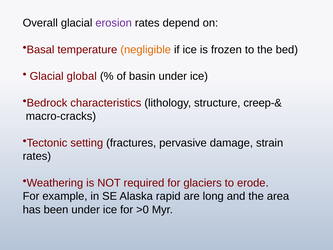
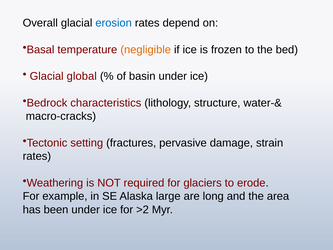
erosion colour: purple -> blue
creep-&: creep-& -> water-&
rapid: rapid -> large
>0: >0 -> >2
